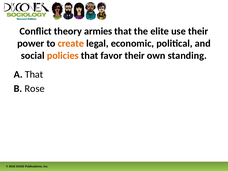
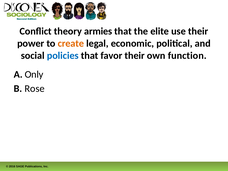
policies colour: orange -> blue
standing: standing -> function
A That: That -> Only
